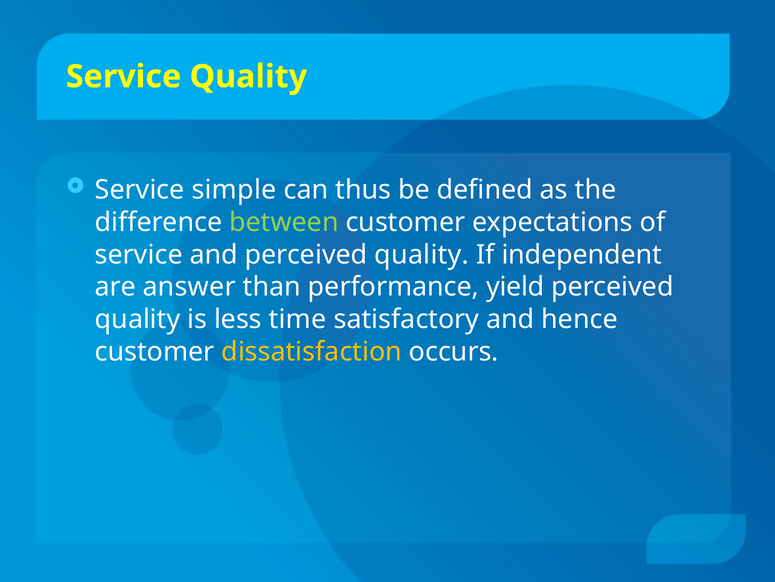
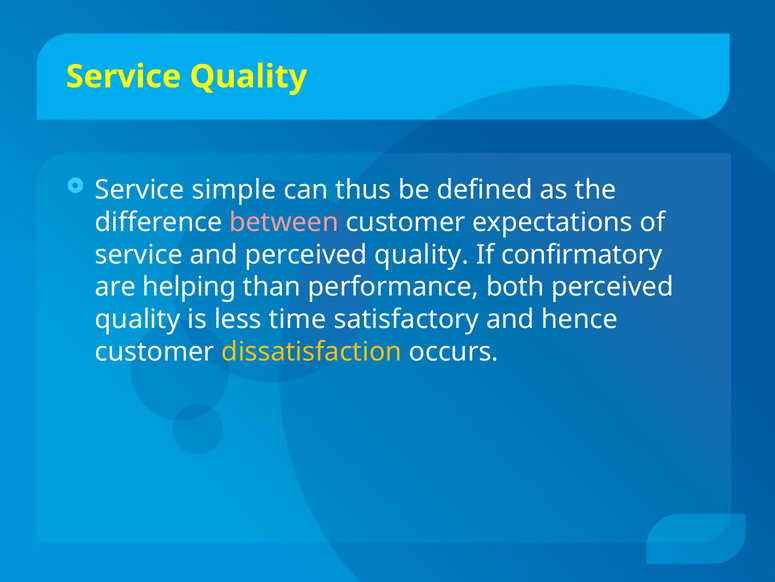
between colour: light green -> pink
independent: independent -> confirmatory
answer: answer -> helping
yield: yield -> both
